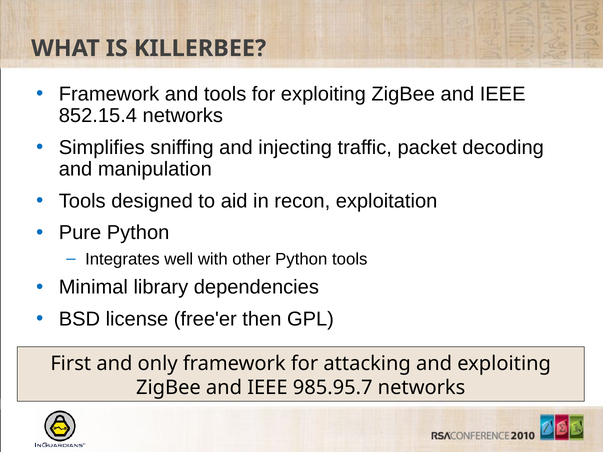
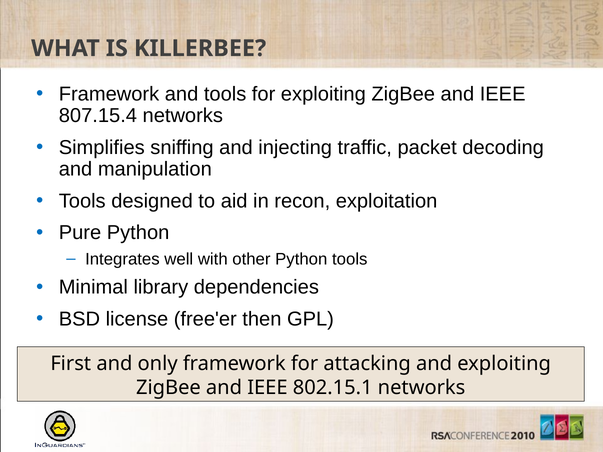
852.15.4: 852.15.4 -> 807.15.4
985.95.7: 985.95.7 -> 802.15.1
